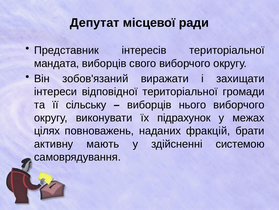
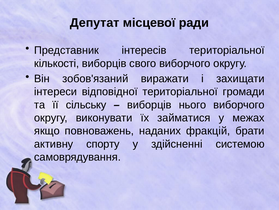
мандата: мандата -> кількості
підрахунок: підрахунок -> займатися
цілях: цілях -> якщо
мають: мають -> спорту
